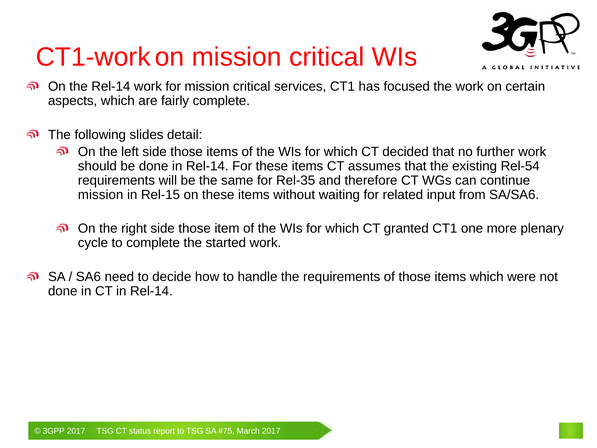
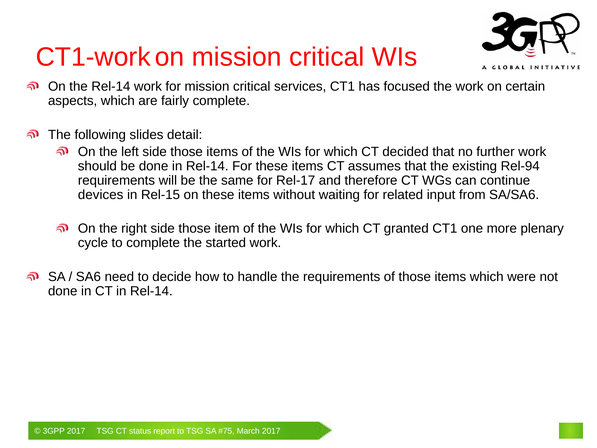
Rel-54: Rel-54 -> Rel-94
Rel-35: Rel-35 -> Rel-17
mission at (101, 195): mission -> devices
